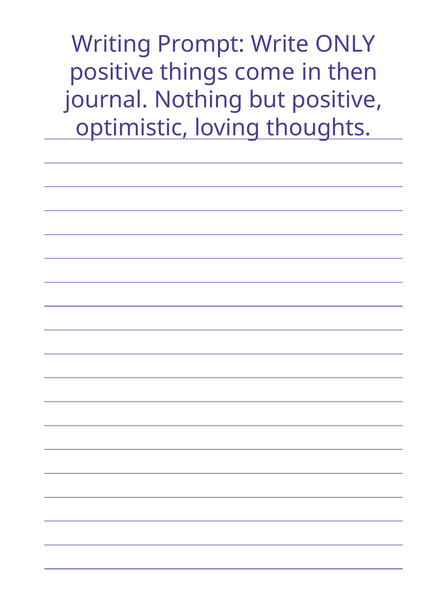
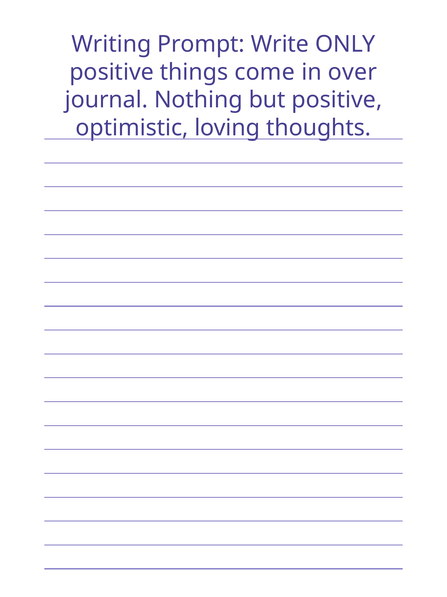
then: then -> over
